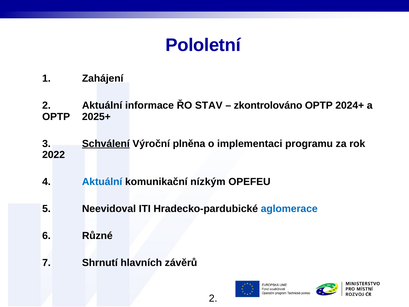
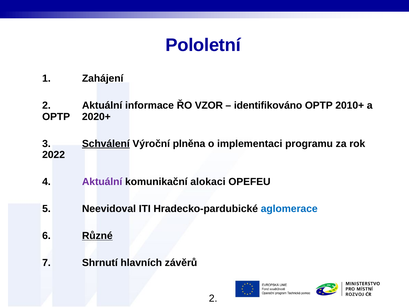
STAV: STAV -> VZOR
zkontrolováno: zkontrolováno -> identifikováno
2024+: 2024+ -> 2010+
2025+: 2025+ -> 2020+
Aktuální at (102, 182) colour: blue -> purple
nízkým: nízkým -> alokaci
Různé underline: none -> present
